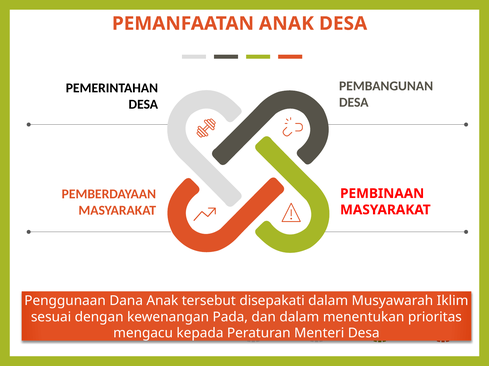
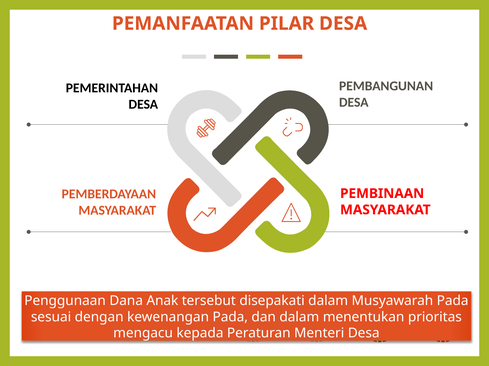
PEMANFAATAN ANAK: ANAK -> PILAR
Musyawarah Iklim: Iklim -> Pada
